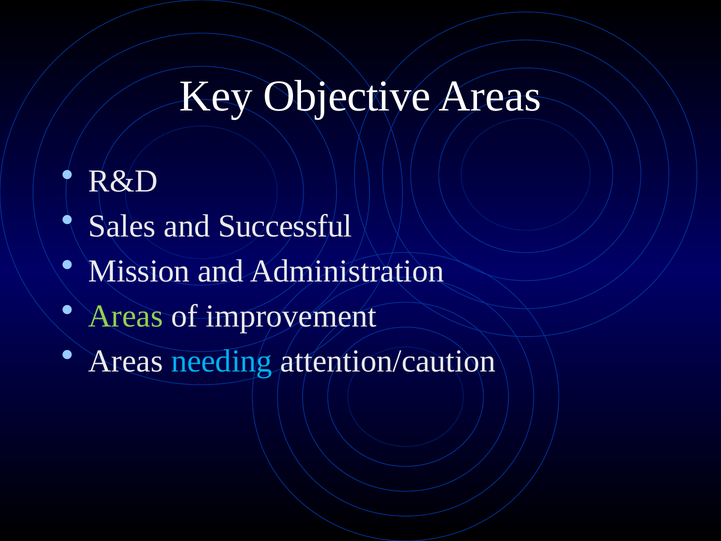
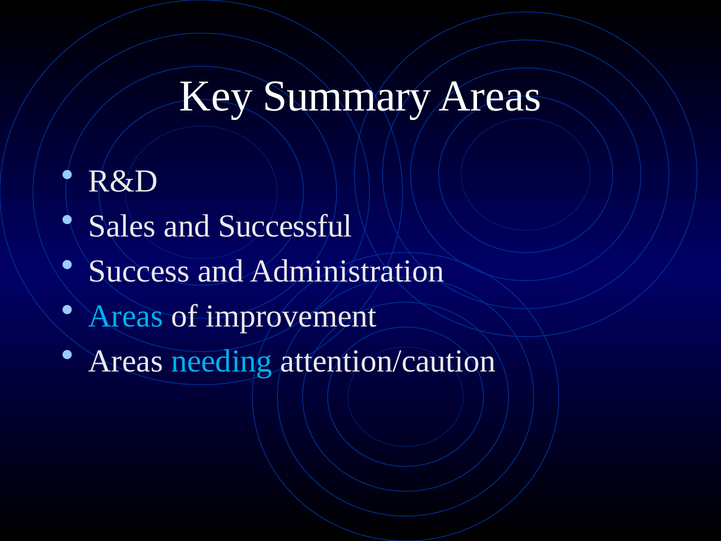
Objective: Objective -> Summary
Mission: Mission -> Success
Areas at (126, 316) colour: light green -> light blue
